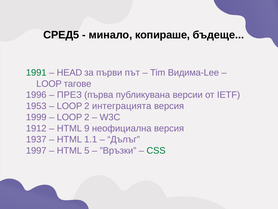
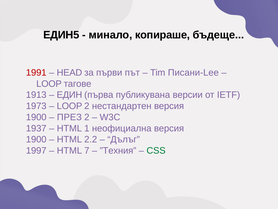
СРЕД5: СРЕД5 -> ЕДИН5
1991 colour: green -> red
Видима-Lee: Видима-Lee -> Писани-Lee
1996: 1996 -> 1913
ПРЕЗ: ПРЕЗ -> ЕДИН
1953: 1953 -> 1973
интеграцията: интеграцията -> нестандартен
1999 at (36, 117): 1999 -> 1900
LOOP at (69, 117): LOOP -> ПРЕЗ
1912: 1912 -> 1937
9: 9 -> 1
1937 at (36, 139): 1937 -> 1900
1.1: 1.1 -> 2.2
5: 5 -> 7
”Връзки: ”Връзки -> ”Техния
